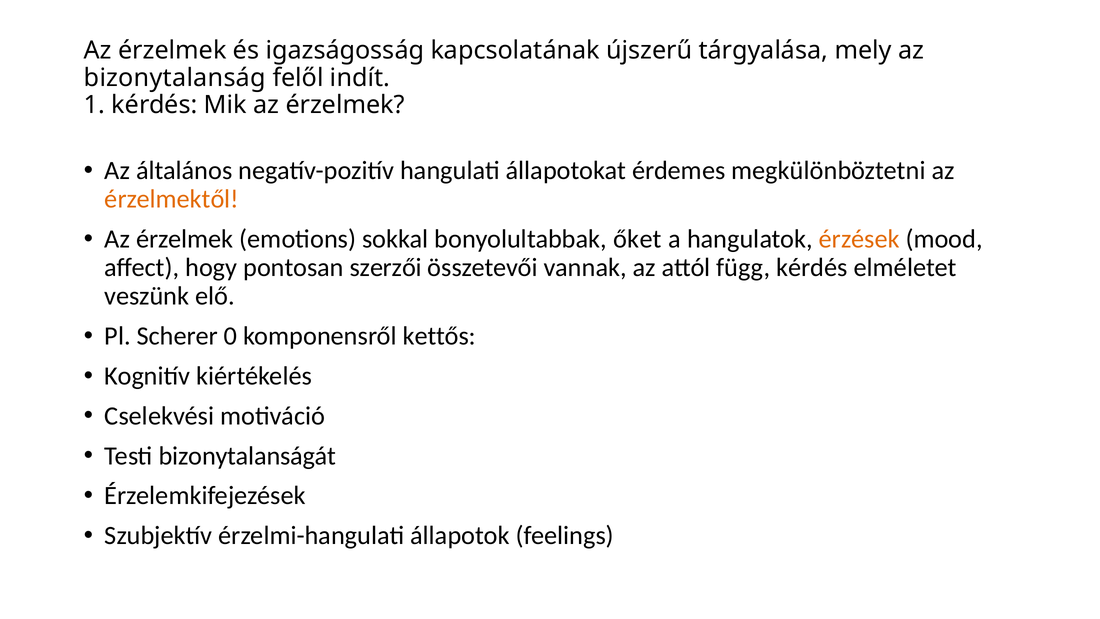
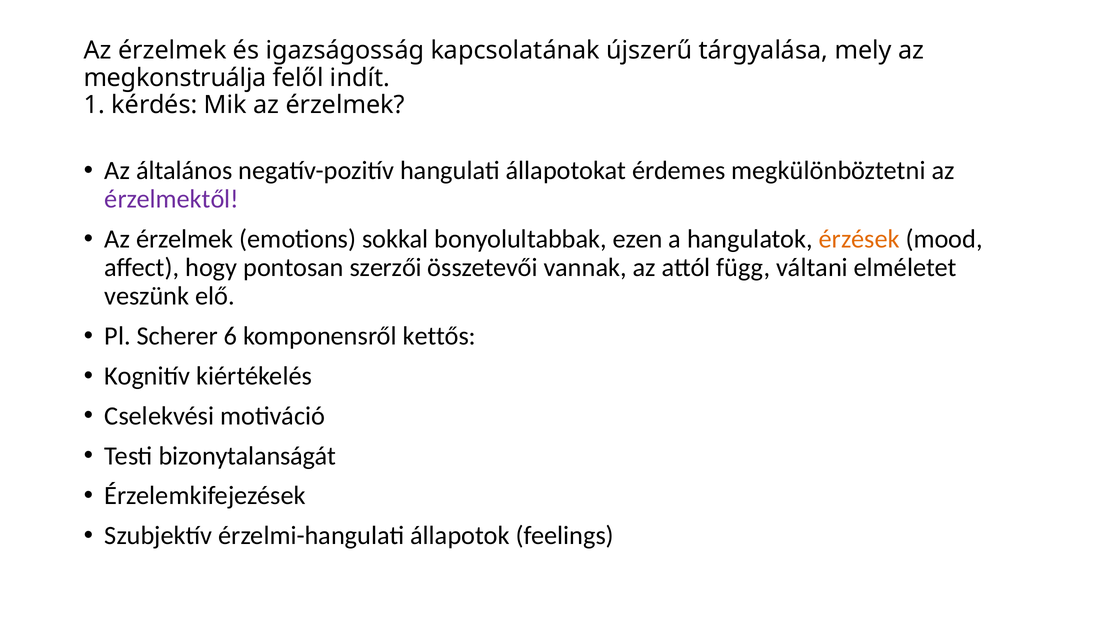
bizonytalanság: bizonytalanság -> megkonstruálja
érzelmektől colour: orange -> purple
őket: őket -> ezen
függ kérdés: kérdés -> váltani
0: 0 -> 6
